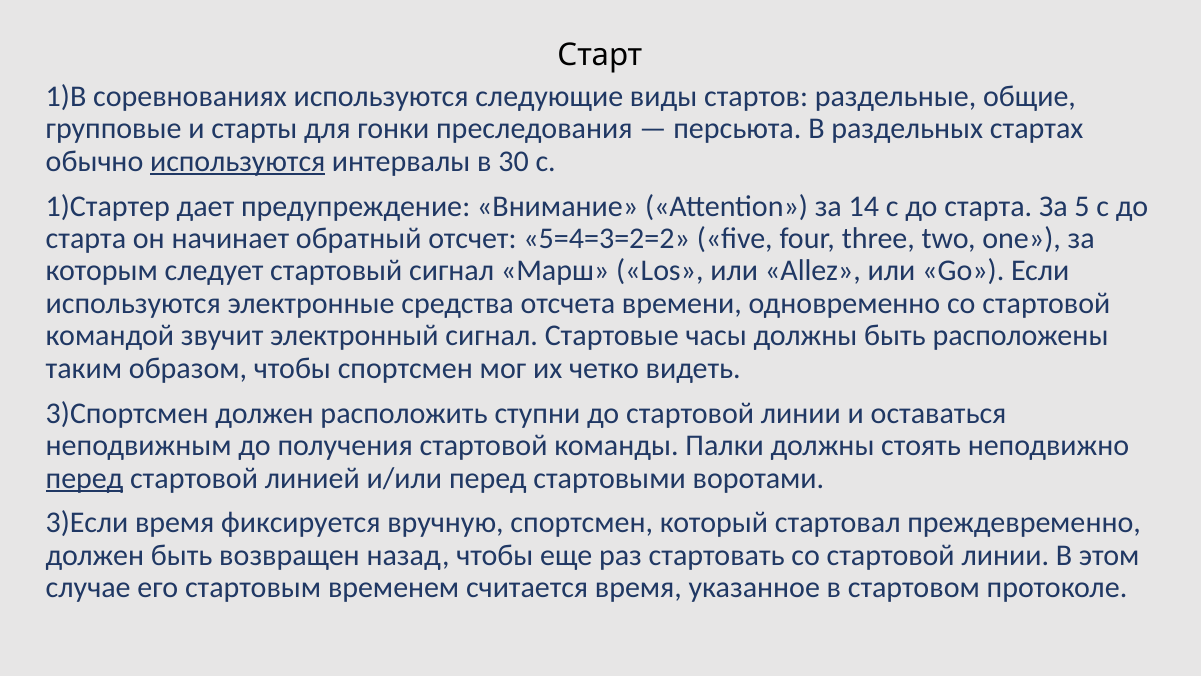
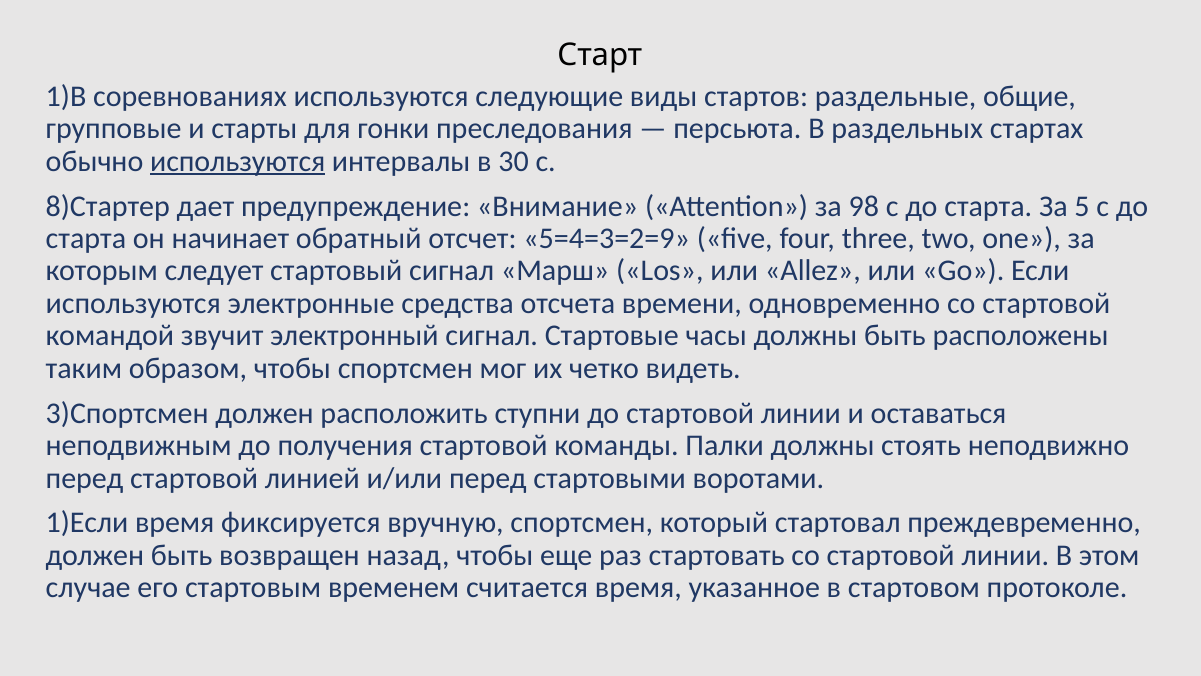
1)Стартер: 1)Стартер -> 8)Стартер
14: 14 -> 98
5=4=3=2=2: 5=4=3=2=2 -> 5=4=3=2=9
перед at (85, 478) underline: present -> none
3)Если: 3)Если -> 1)Если
